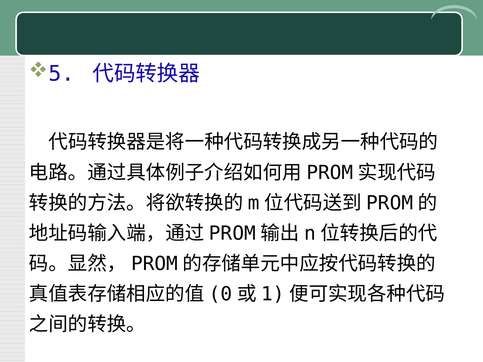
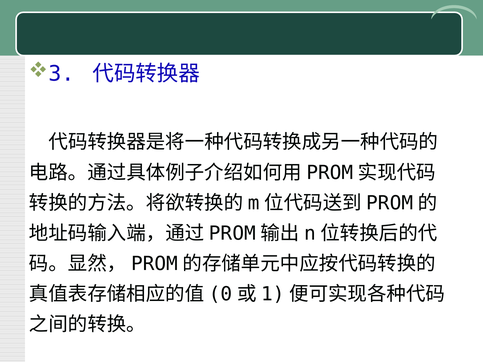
5: 5 -> 3
